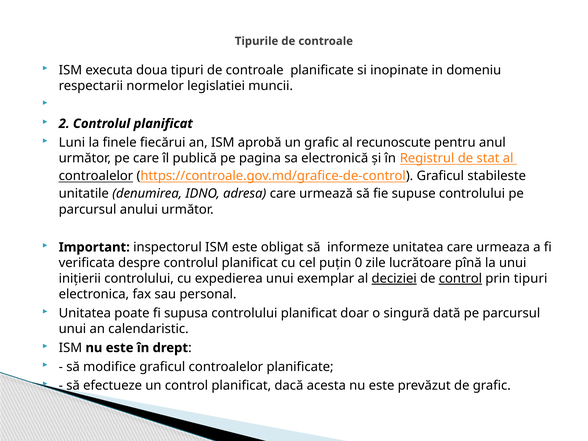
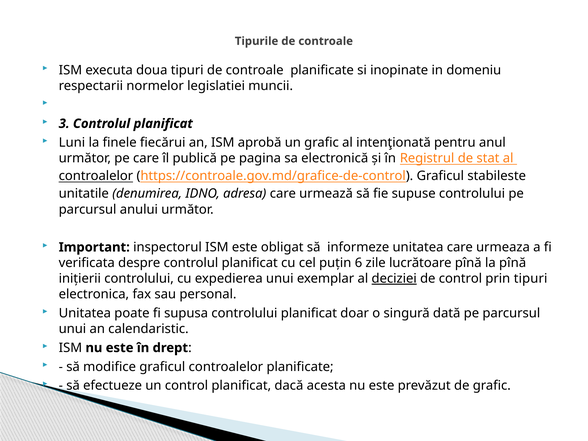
2: 2 -> 3
recunoscute: recunoscute -> intenţionată
0: 0 -> 6
la unui: unui -> pînă
control at (460, 279) underline: present -> none
